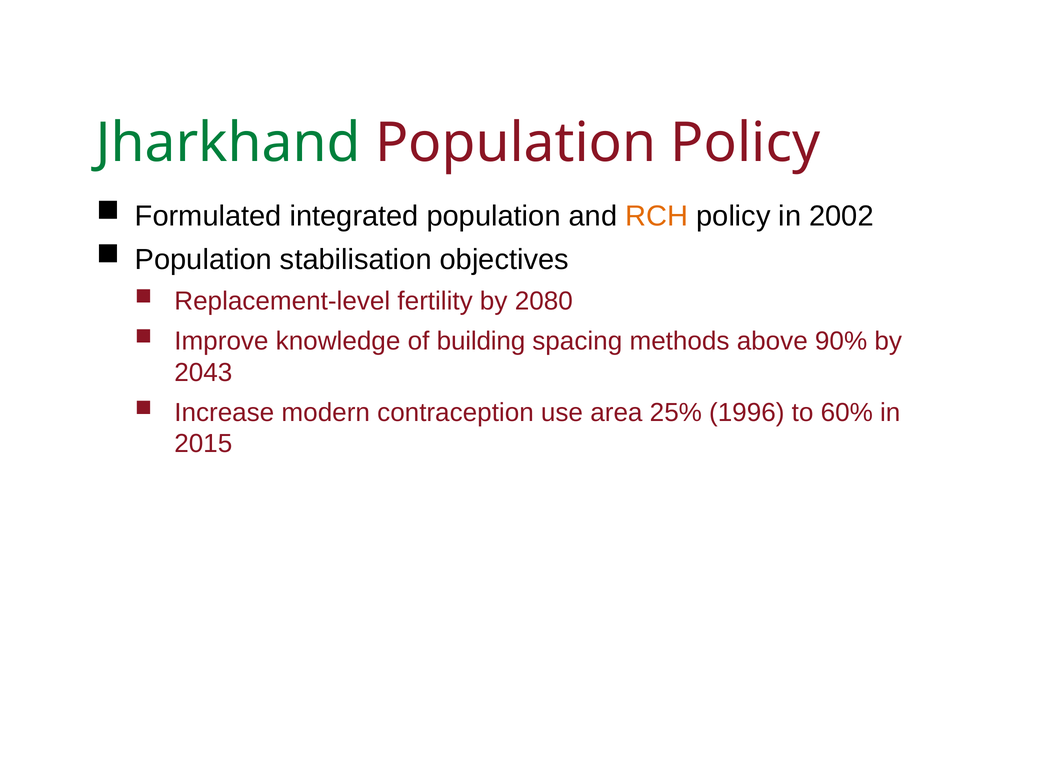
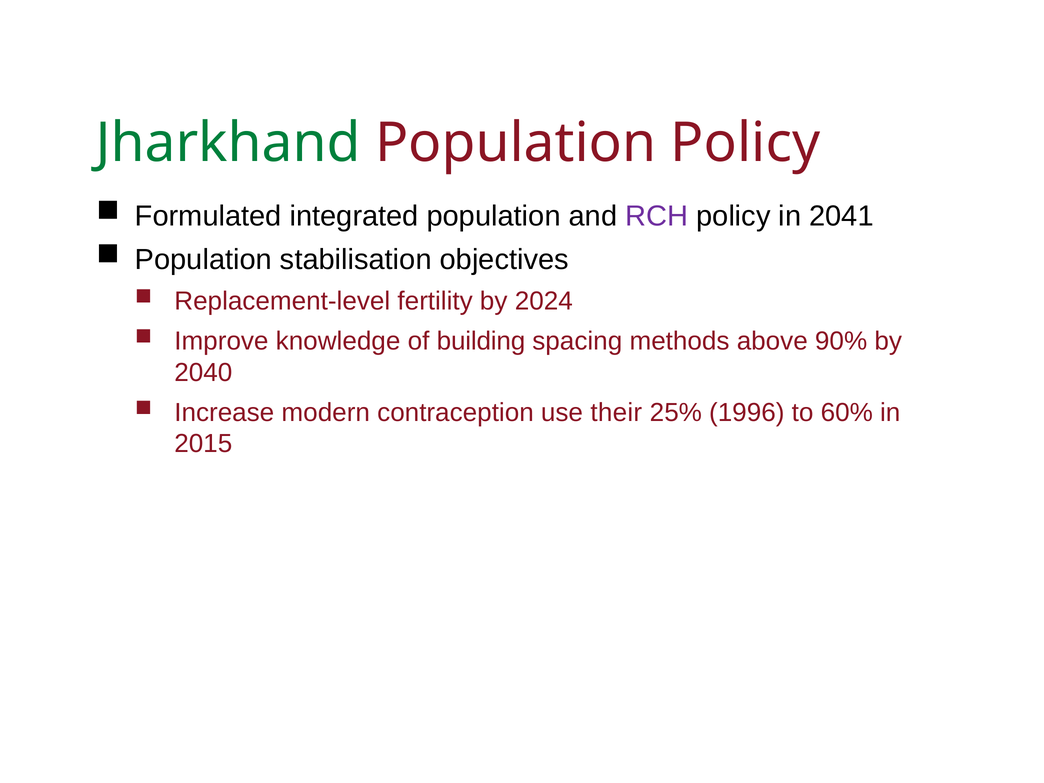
RCH colour: orange -> purple
2002: 2002 -> 2041
2080: 2080 -> 2024
2043: 2043 -> 2040
area: area -> their
